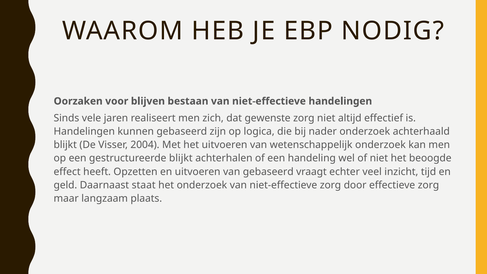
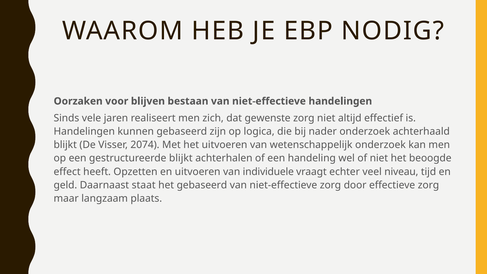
2004: 2004 -> 2074
van gebaseerd: gebaseerd -> individuele
inzicht: inzicht -> niveau
het onderzoek: onderzoek -> gebaseerd
